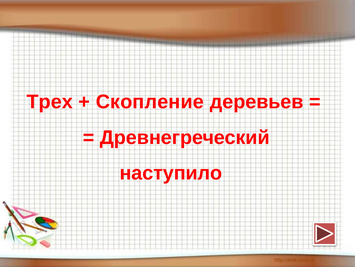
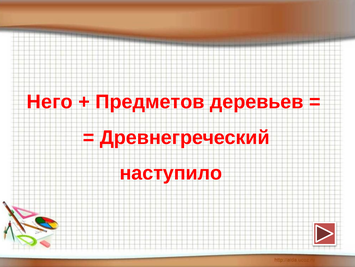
Трех: Трех -> Него
Скопление: Скопление -> Предметов
